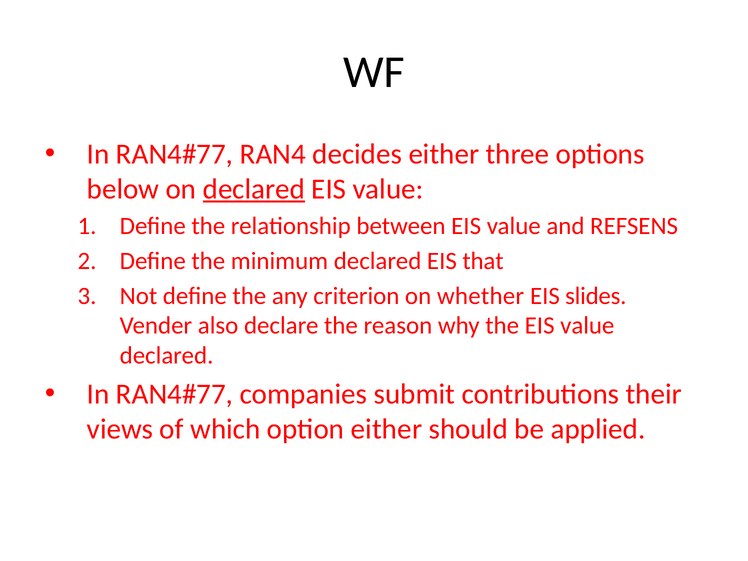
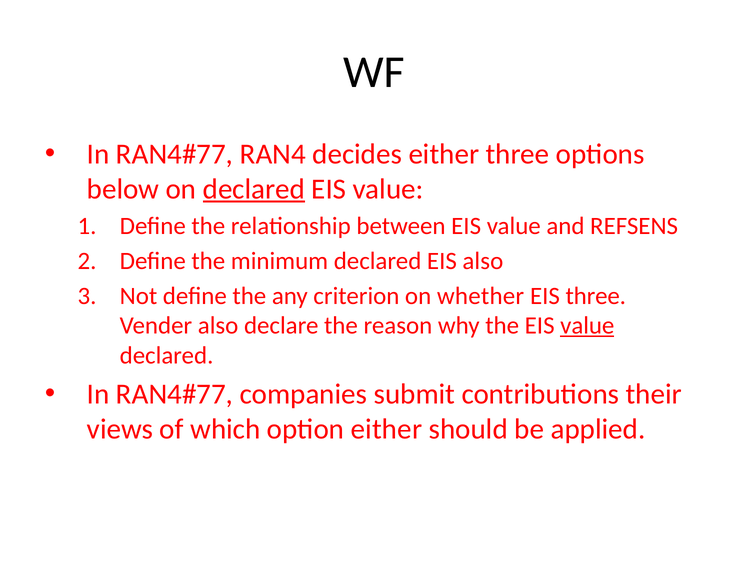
EIS that: that -> also
EIS slides: slides -> three
value at (587, 326) underline: none -> present
